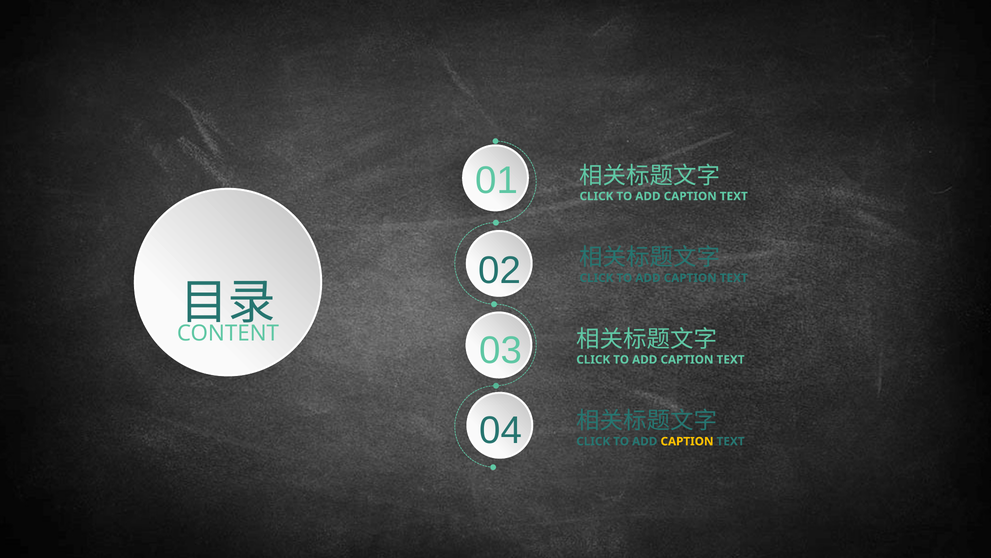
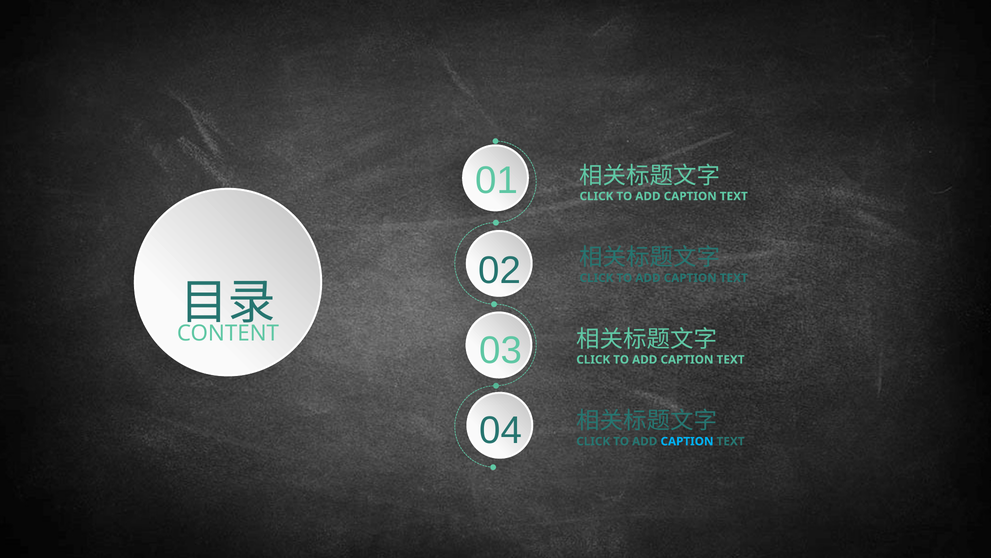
CAPTION at (687, 441) colour: yellow -> light blue
